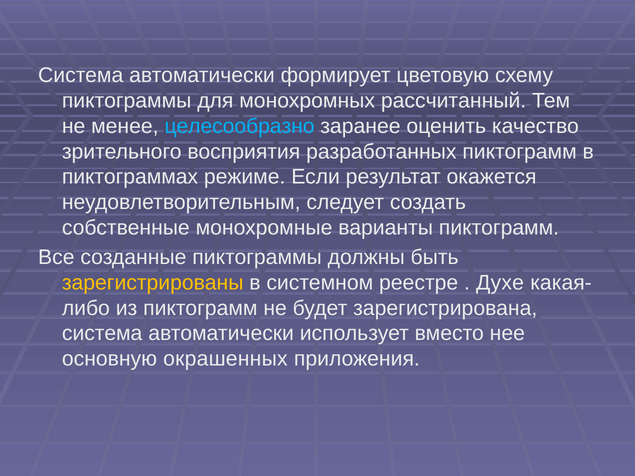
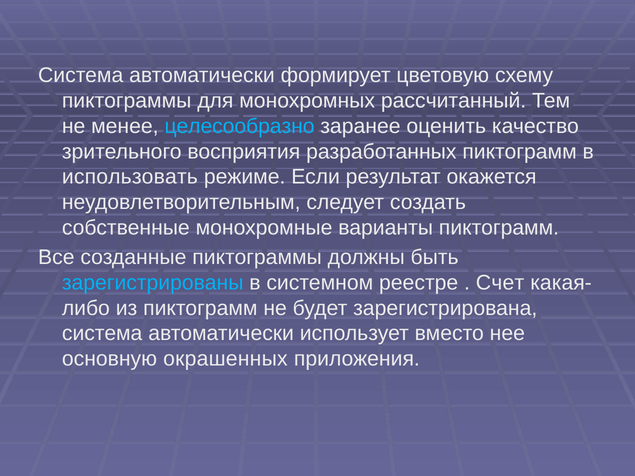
пиктограммах: пиктограммах -> использовать
зарегистрированы colour: yellow -> light blue
Духе: Духе -> Счет
